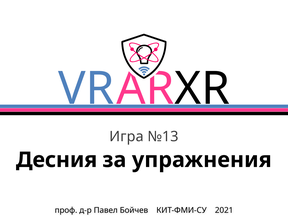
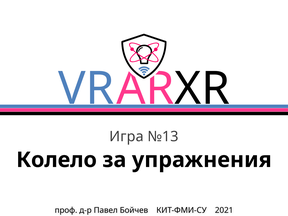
Десния: Десния -> Колело
